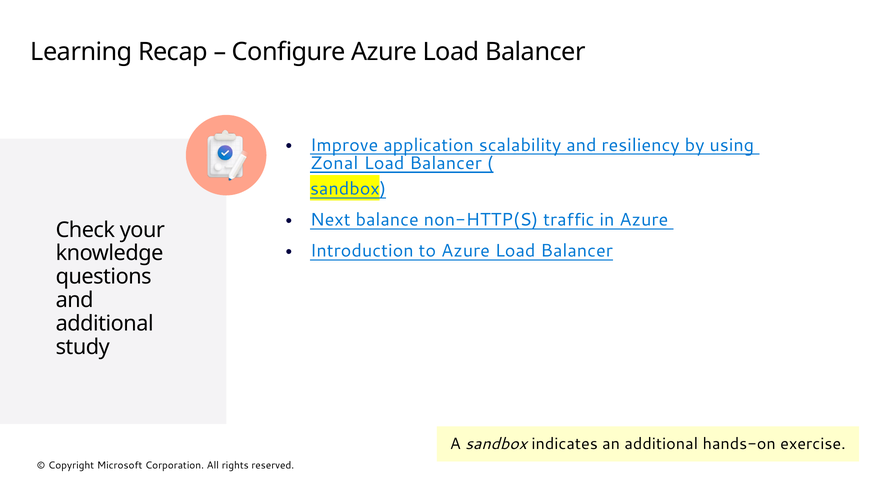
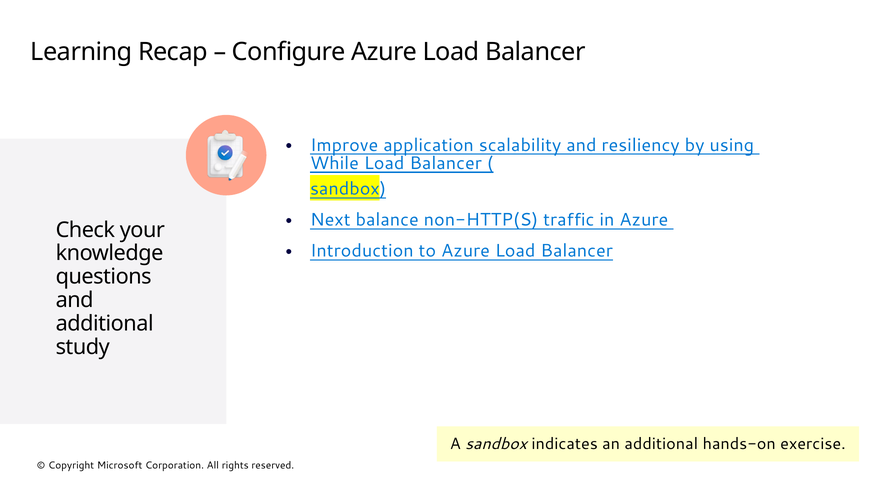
Zonal: Zonal -> While
